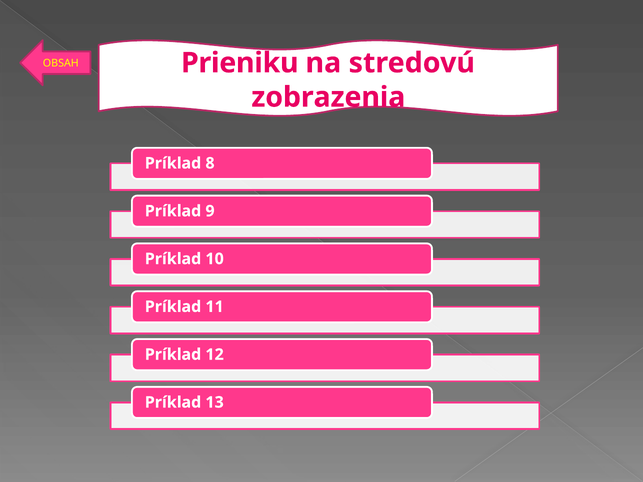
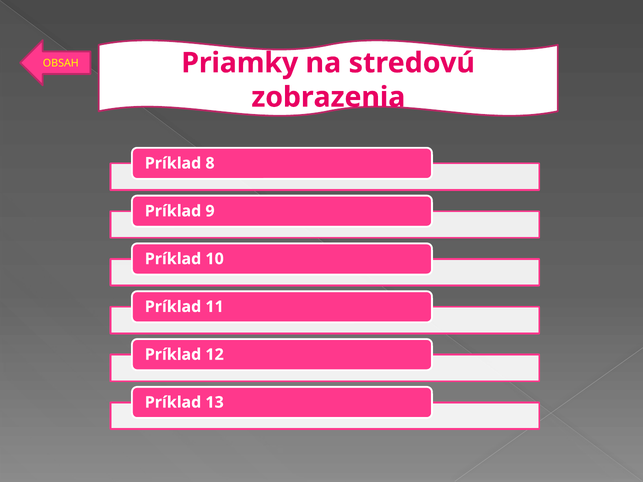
Prieniku: Prieniku -> Priamky
